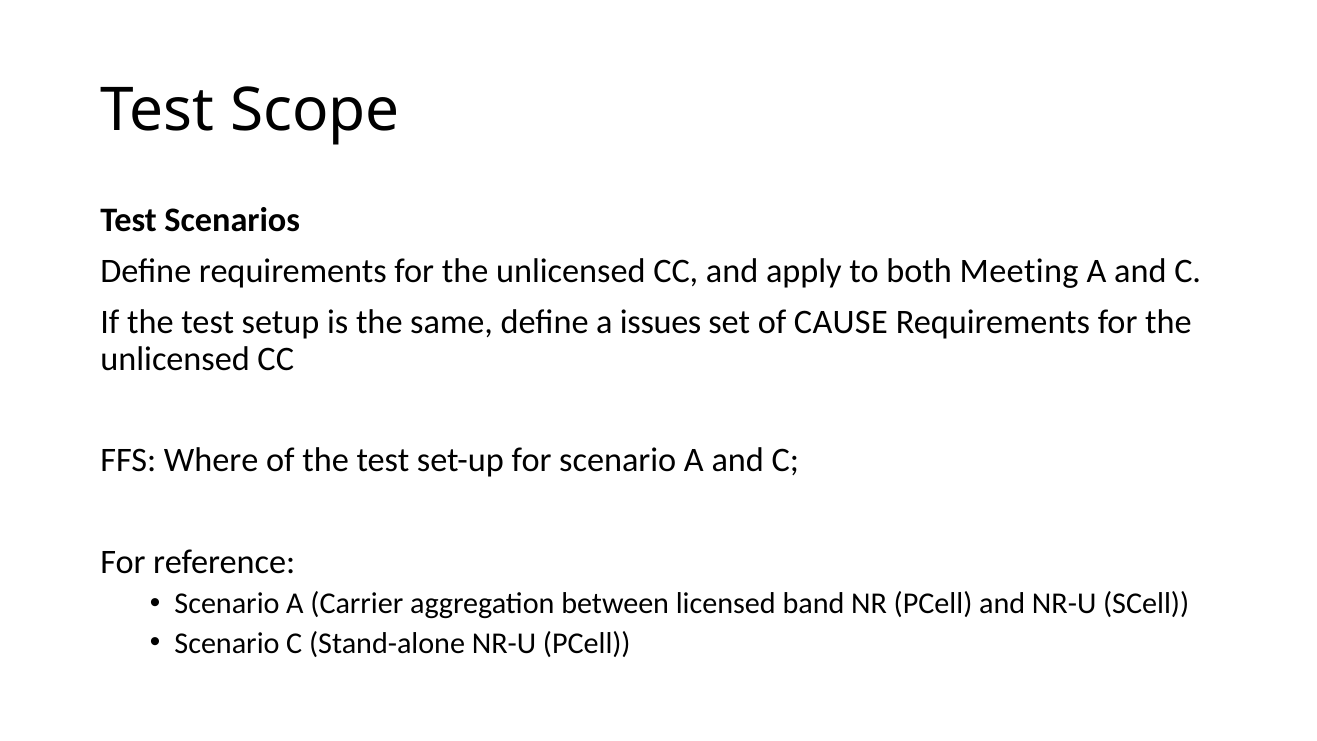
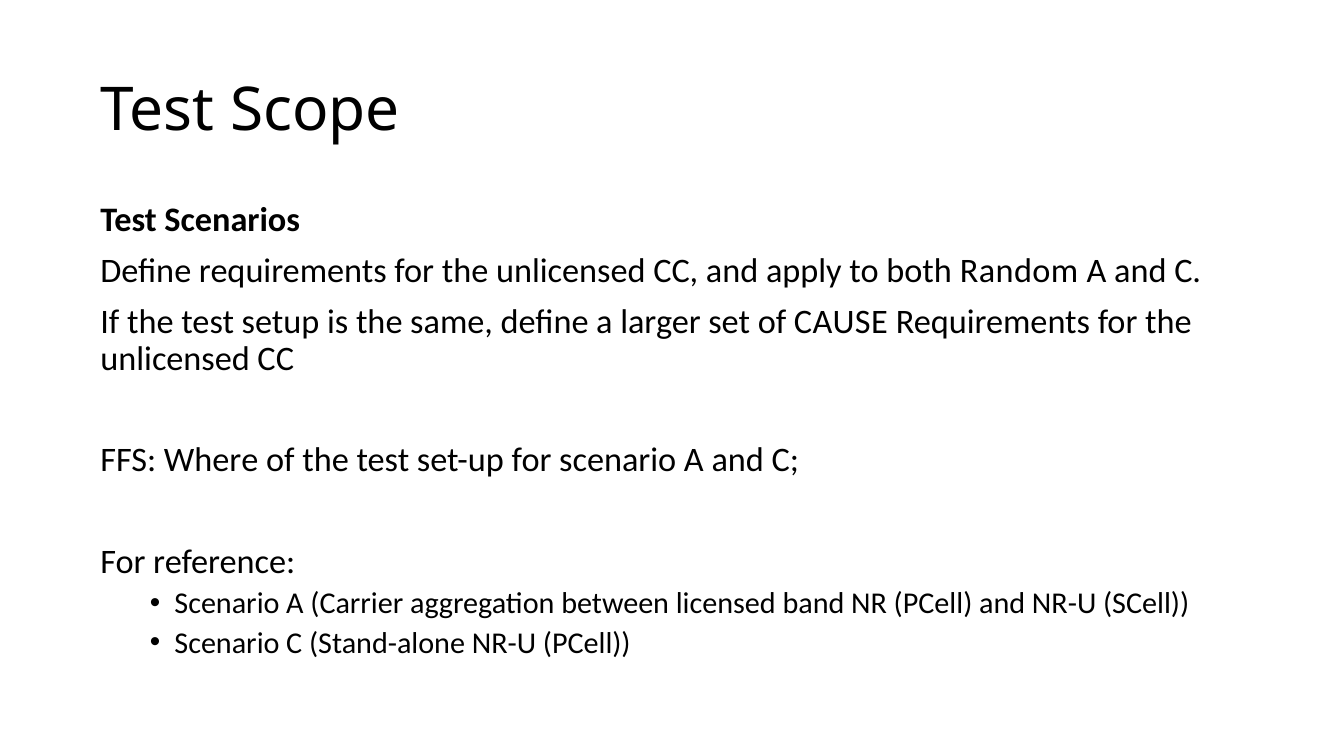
Meeting: Meeting -> Random
issues: issues -> larger
